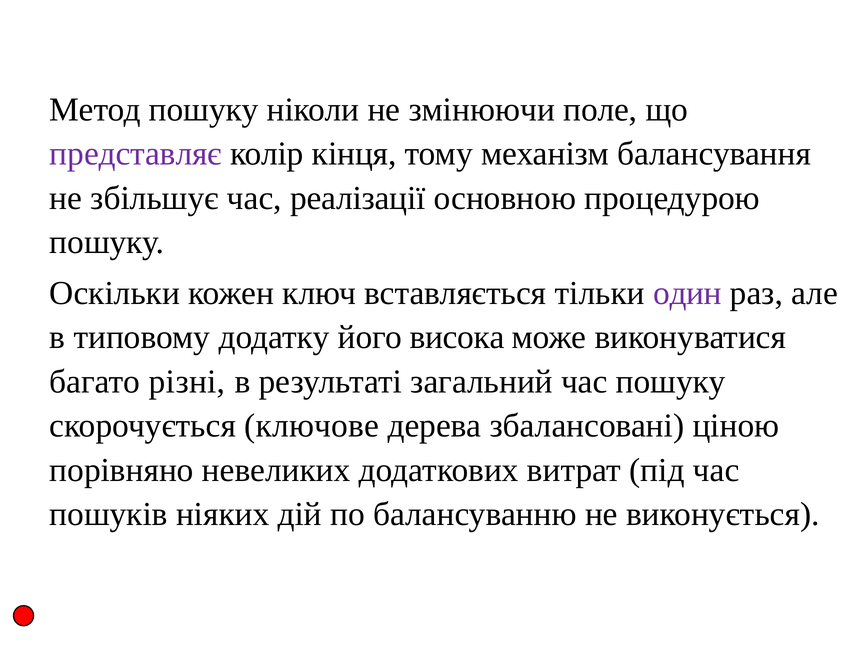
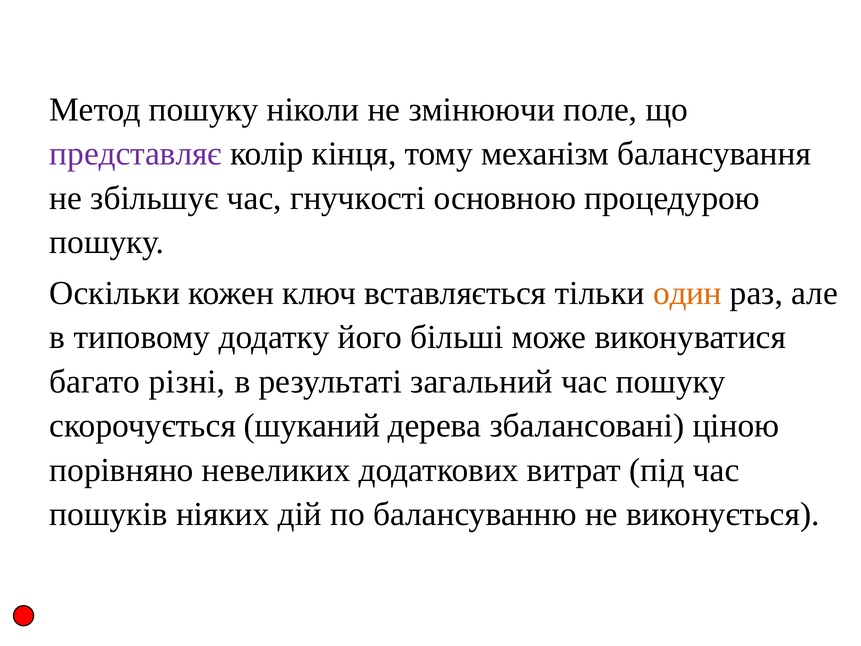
реалізації: реалізації -> гнучкості
один colour: purple -> orange
висока: висока -> більші
ключове: ключове -> шуканий
